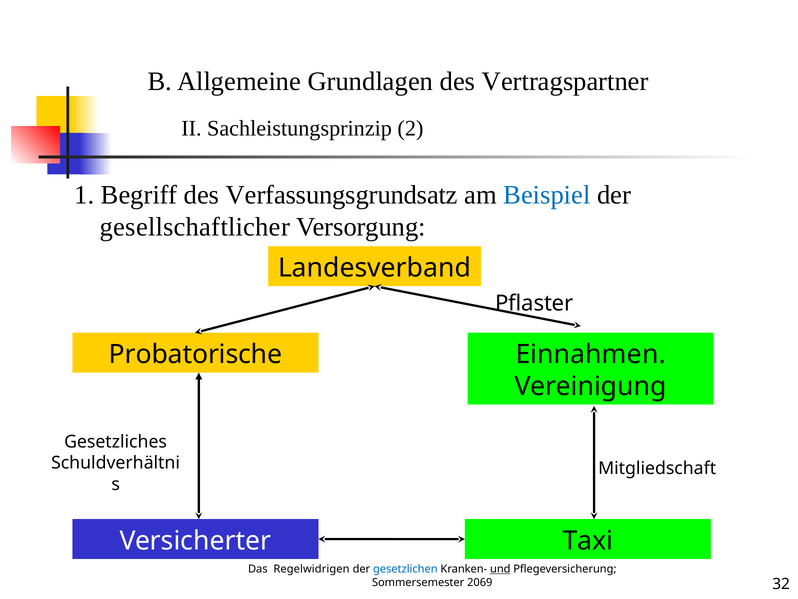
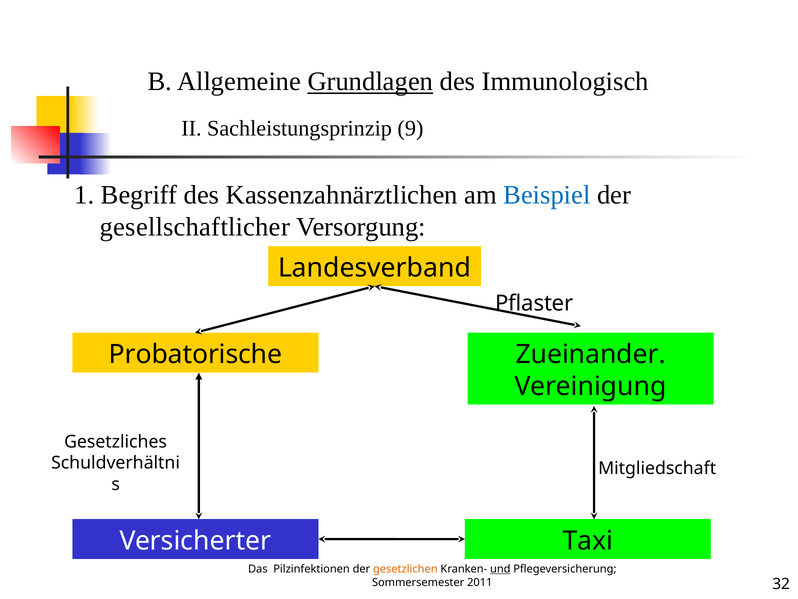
Grundlagen underline: none -> present
Vertragspartner: Vertragspartner -> Immunologisch
2: 2 -> 9
Verfassungsgrundsatz: Verfassungsgrundsatz -> Kassenzahnärztlichen
Einnahmen: Einnahmen -> Zueinander
Regelwidrigen: Regelwidrigen -> Pilzinfektionen
gesetzlichen colour: blue -> orange
2069: 2069 -> 2011
